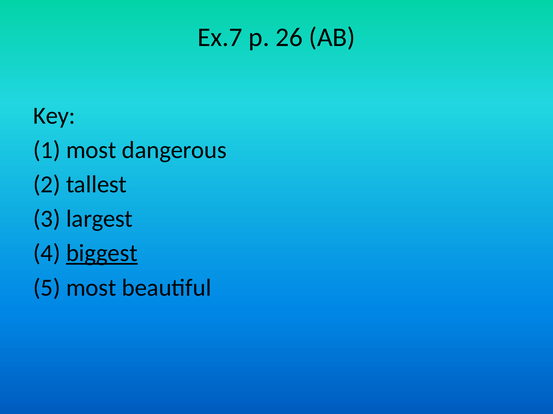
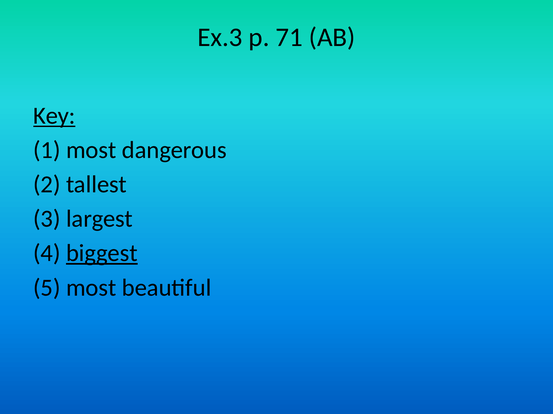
Ex.7: Ex.7 -> Ex.3
26: 26 -> 71
Key underline: none -> present
